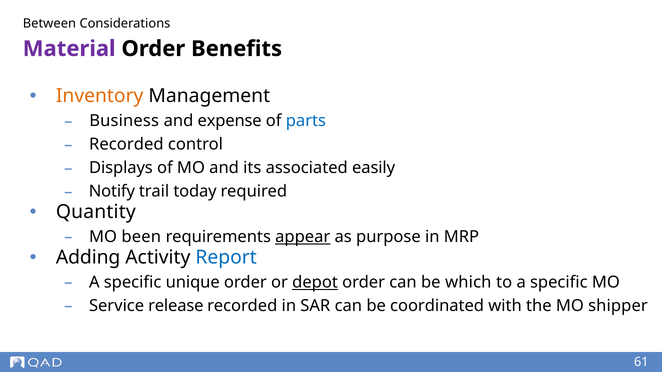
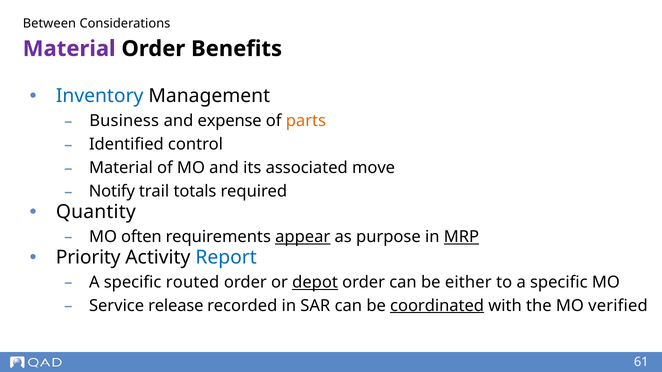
Inventory colour: orange -> blue
parts colour: blue -> orange
Recorded at (126, 145): Recorded -> Identified
Displays at (121, 168): Displays -> Material
easily: easily -> move
today: today -> totals
been: been -> often
MRP underline: none -> present
Adding: Adding -> Priority
unique: unique -> routed
which: which -> either
coordinated underline: none -> present
shipper: shipper -> verified
